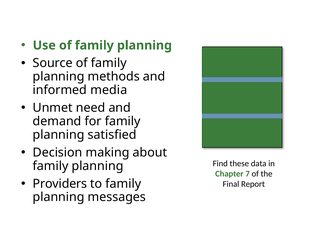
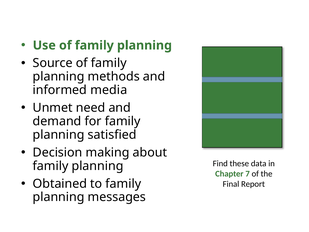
Providers: Providers -> Obtained
